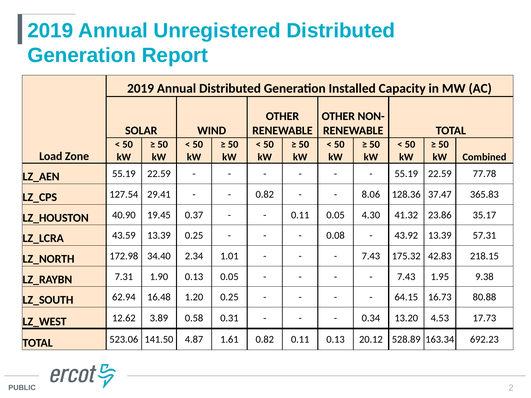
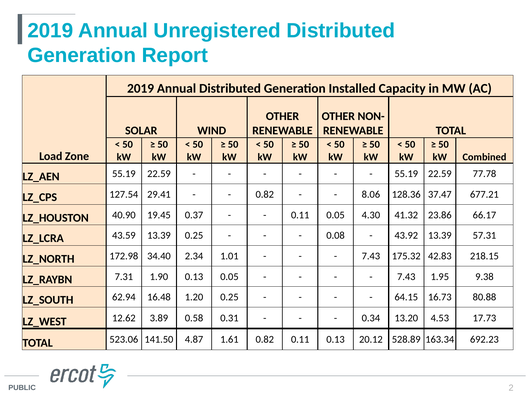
365.83: 365.83 -> 677.21
35.17: 35.17 -> 66.17
